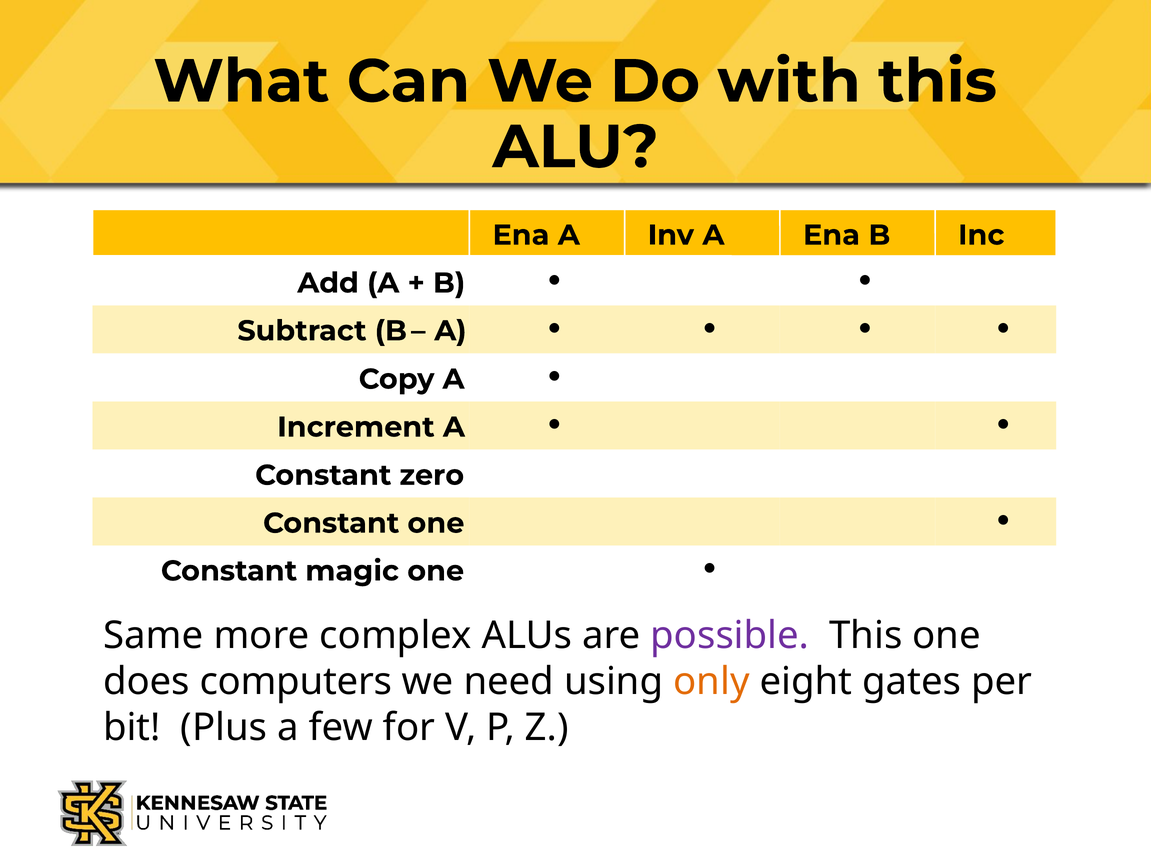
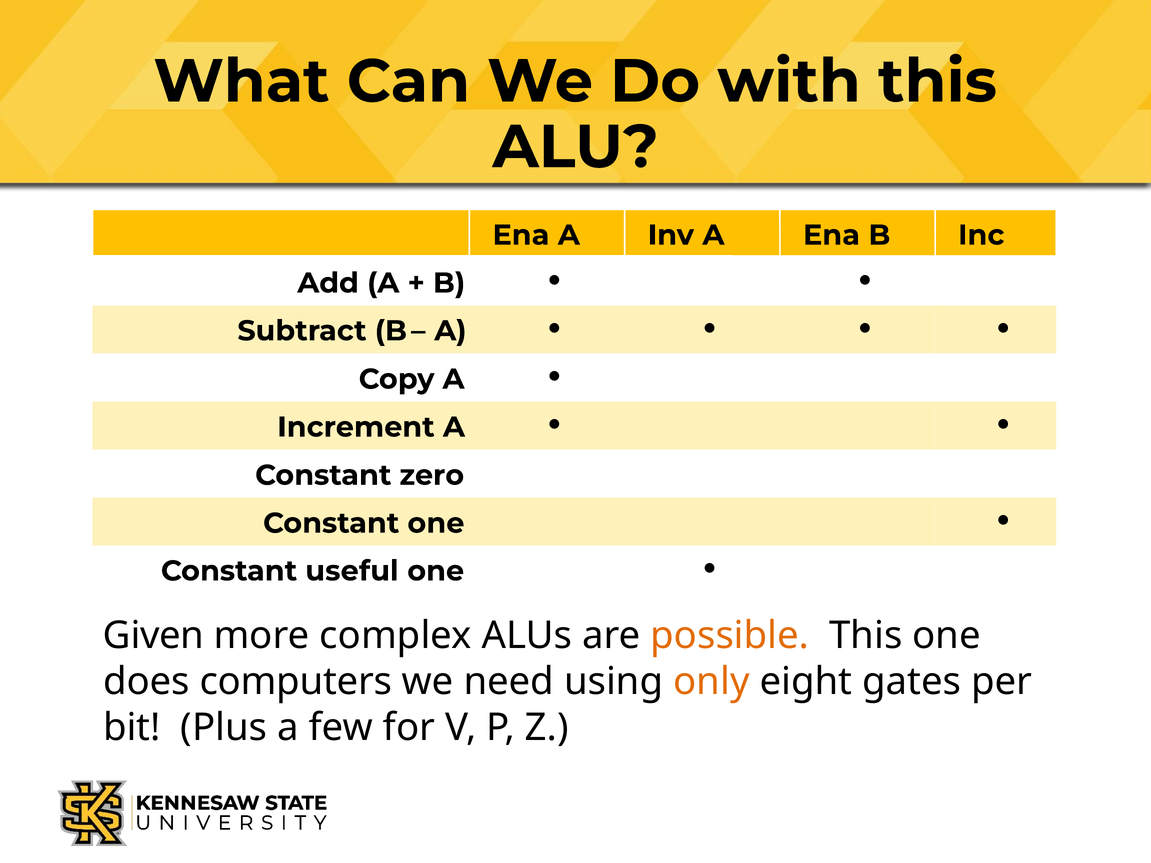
magic: magic -> useful
Same: Same -> Given
possible colour: purple -> orange
